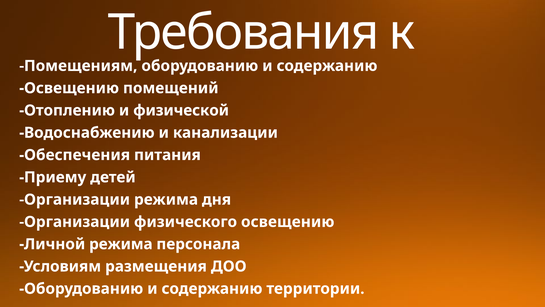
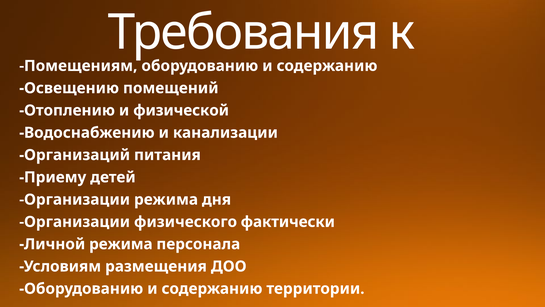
Обеспечения: Обеспечения -> Организаций
физического освещению: освещению -> фактически
